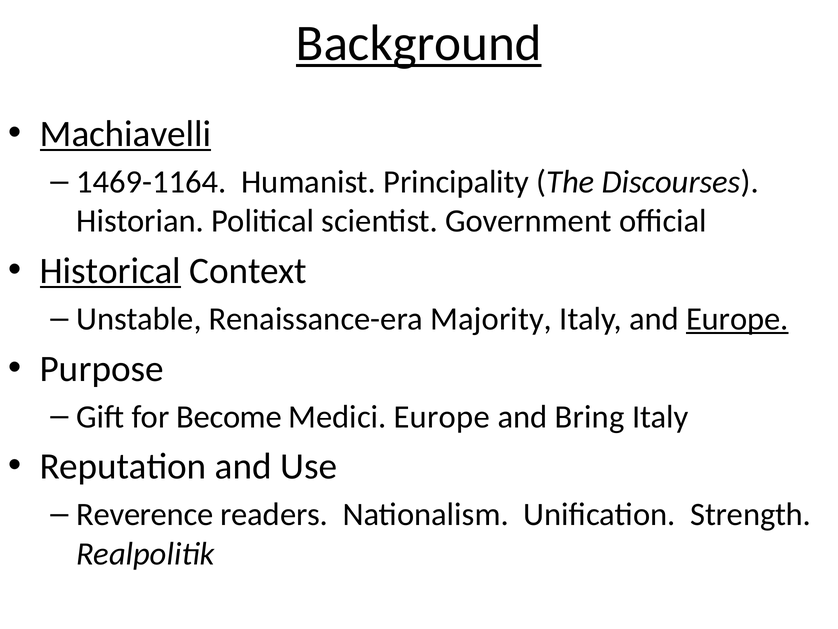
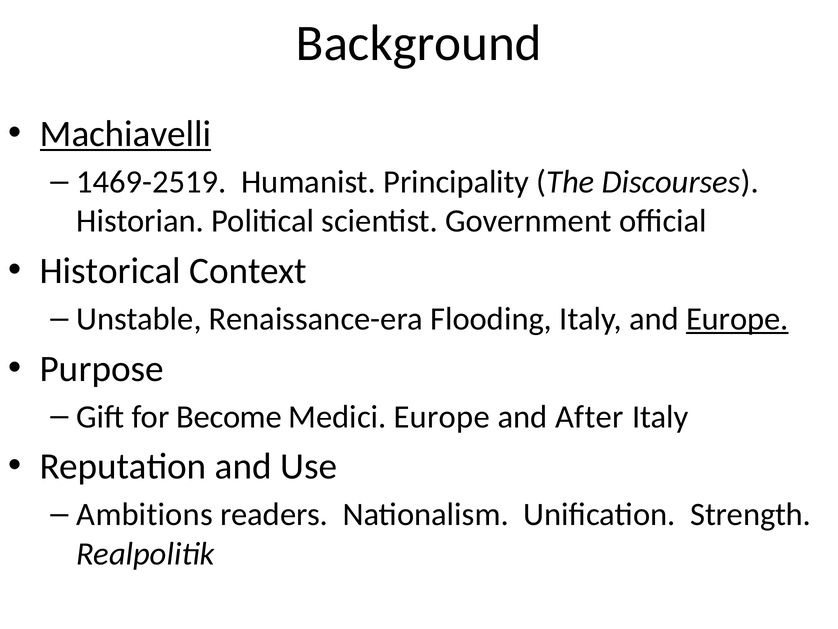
Background underline: present -> none
1469-1164: 1469-1164 -> 1469-2519
Historical underline: present -> none
Majority: Majority -> Flooding
Bring: Bring -> After
Reverence: Reverence -> Ambitions
